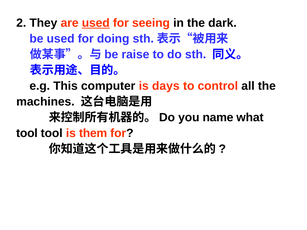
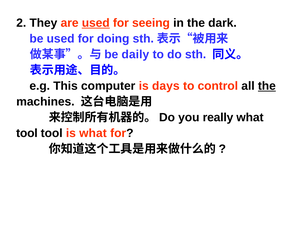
raise: raise -> daily
the at (267, 86) underline: none -> present
name: name -> really
is them: them -> what
